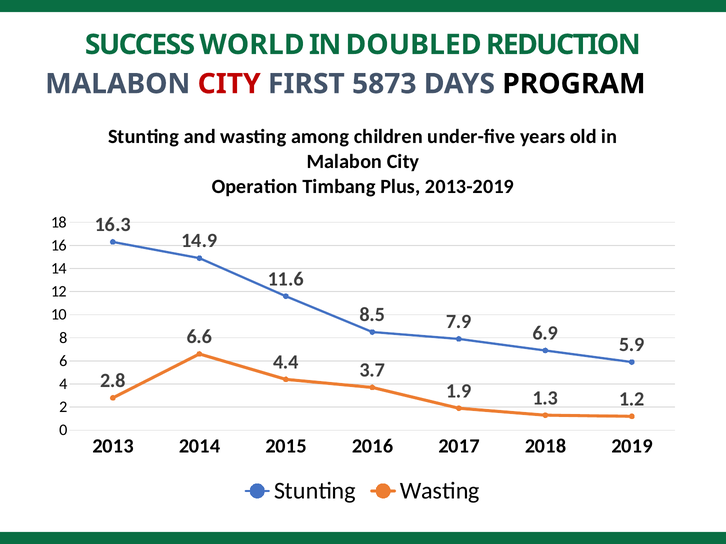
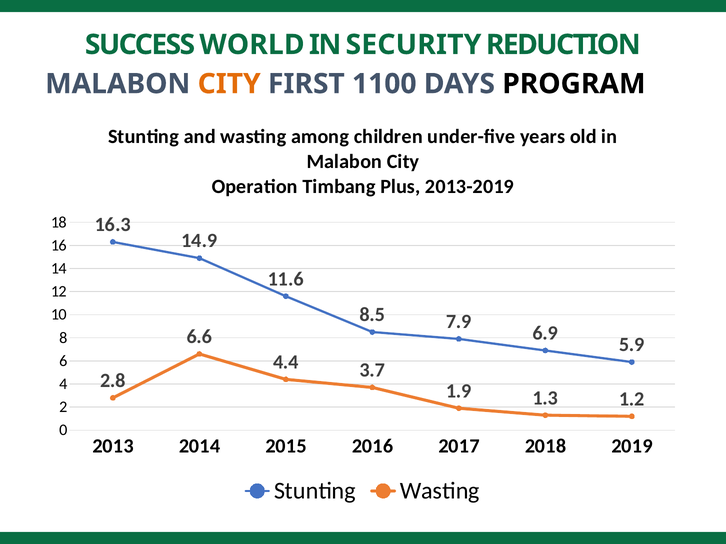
DOUBLED: DOUBLED -> SECURITY
CITY at (229, 84) colour: red -> orange
5873: 5873 -> 1100
